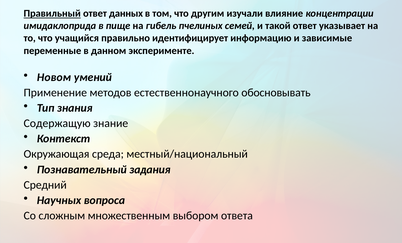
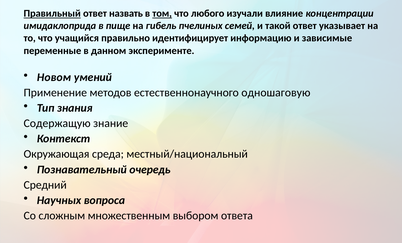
данных: данных -> назвать
том underline: none -> present
другим: другим -> любого
обосновывать: обосновывать -> одношаговую
задания: задания -> очередь
